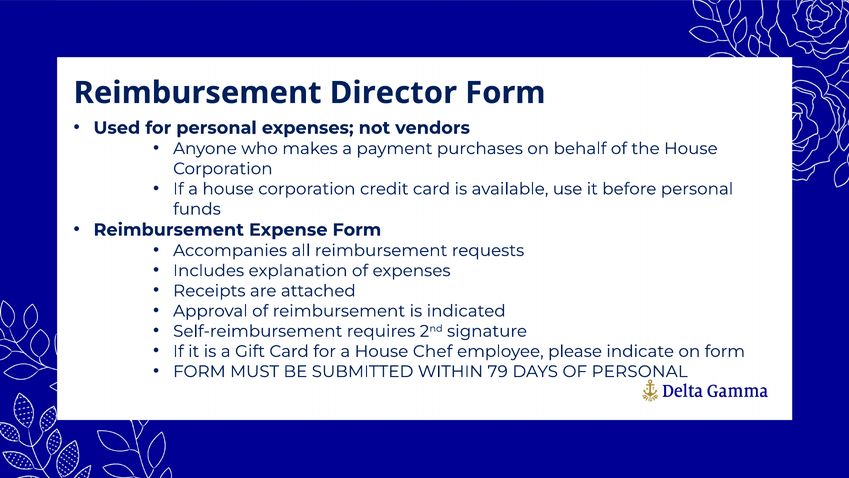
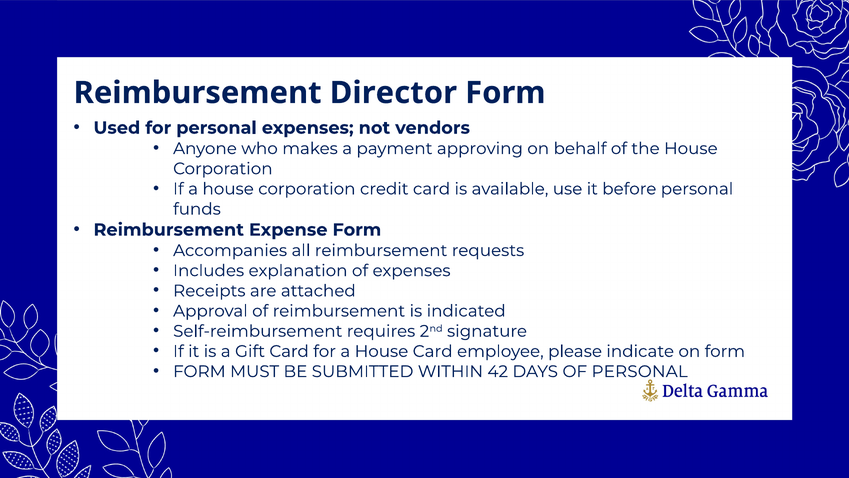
purchases: purchases -> approving
House Chef: Chef -> Card
79: 79 -> 42
